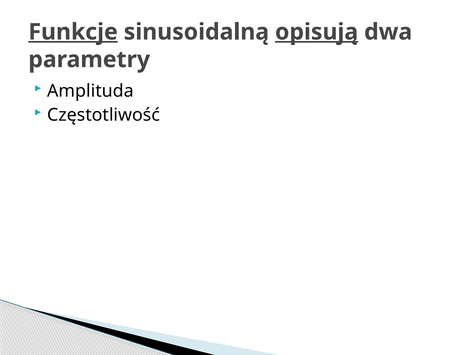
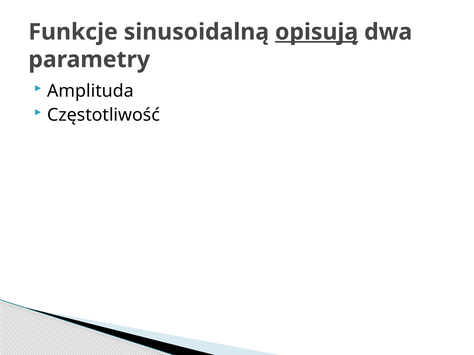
Funkcje underline: present -> none
